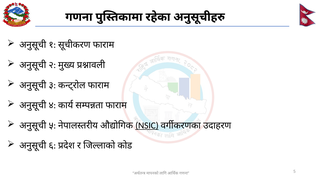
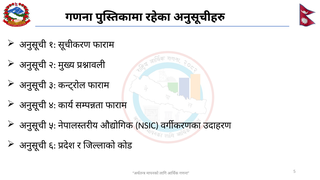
NSIC underline: present -> none
